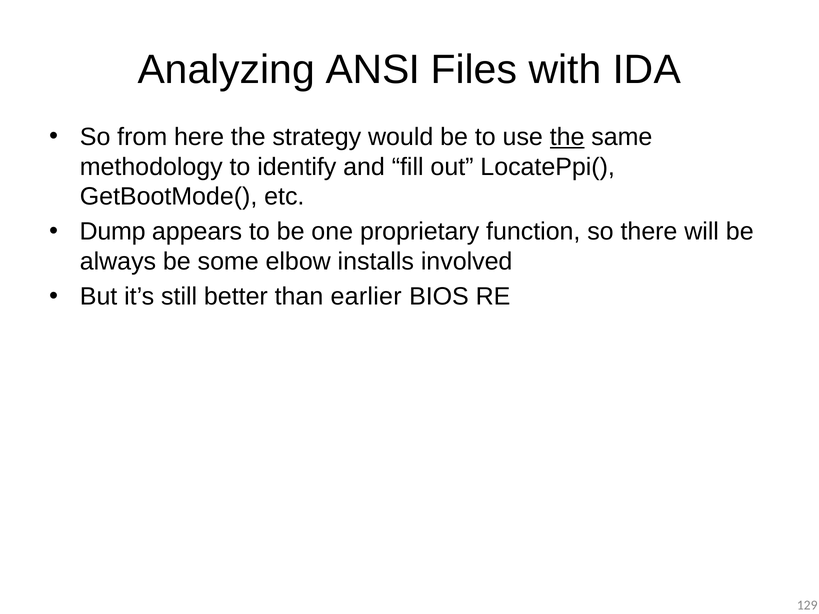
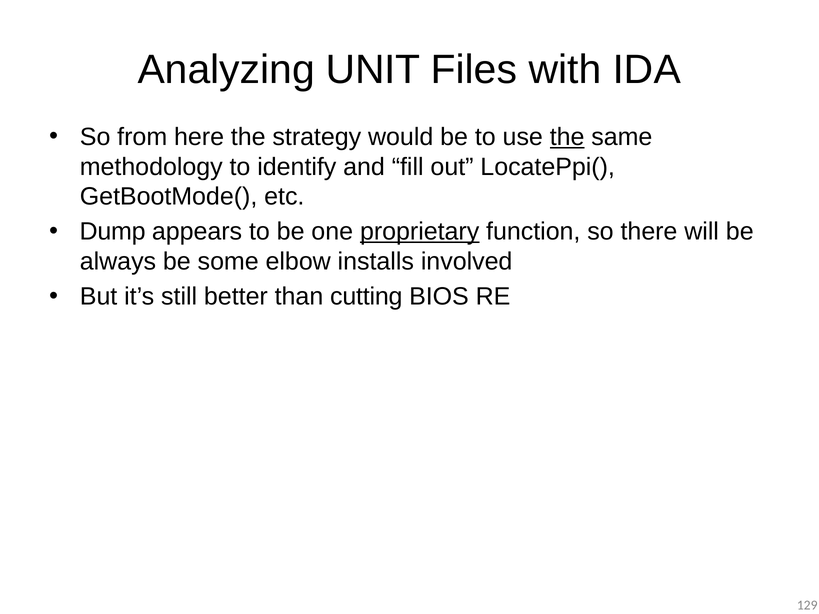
ANSI: ANSI -> UNIT
proprietary underline: none -> present
earlier: earlier -> cutting
